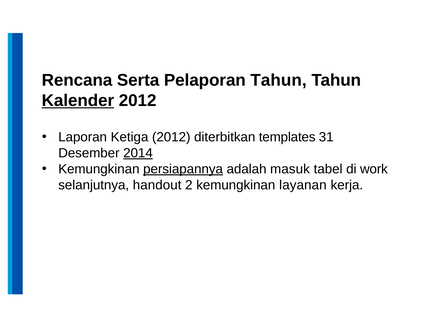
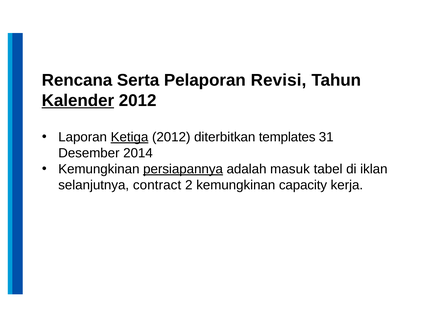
Pelaporan Tahun: Tahun -> Revisi
Ketiga underline: none -> present
2014 underline: present -> none
work: work -> iklan
handout: handout -> contract
layanan: layanan -> capacity
